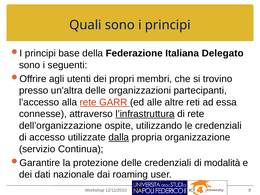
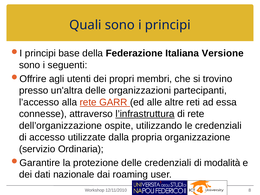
Delegato: Delegato -> Versione
dalla underline: present -> none
Continua: Continua -> Ordinaria
